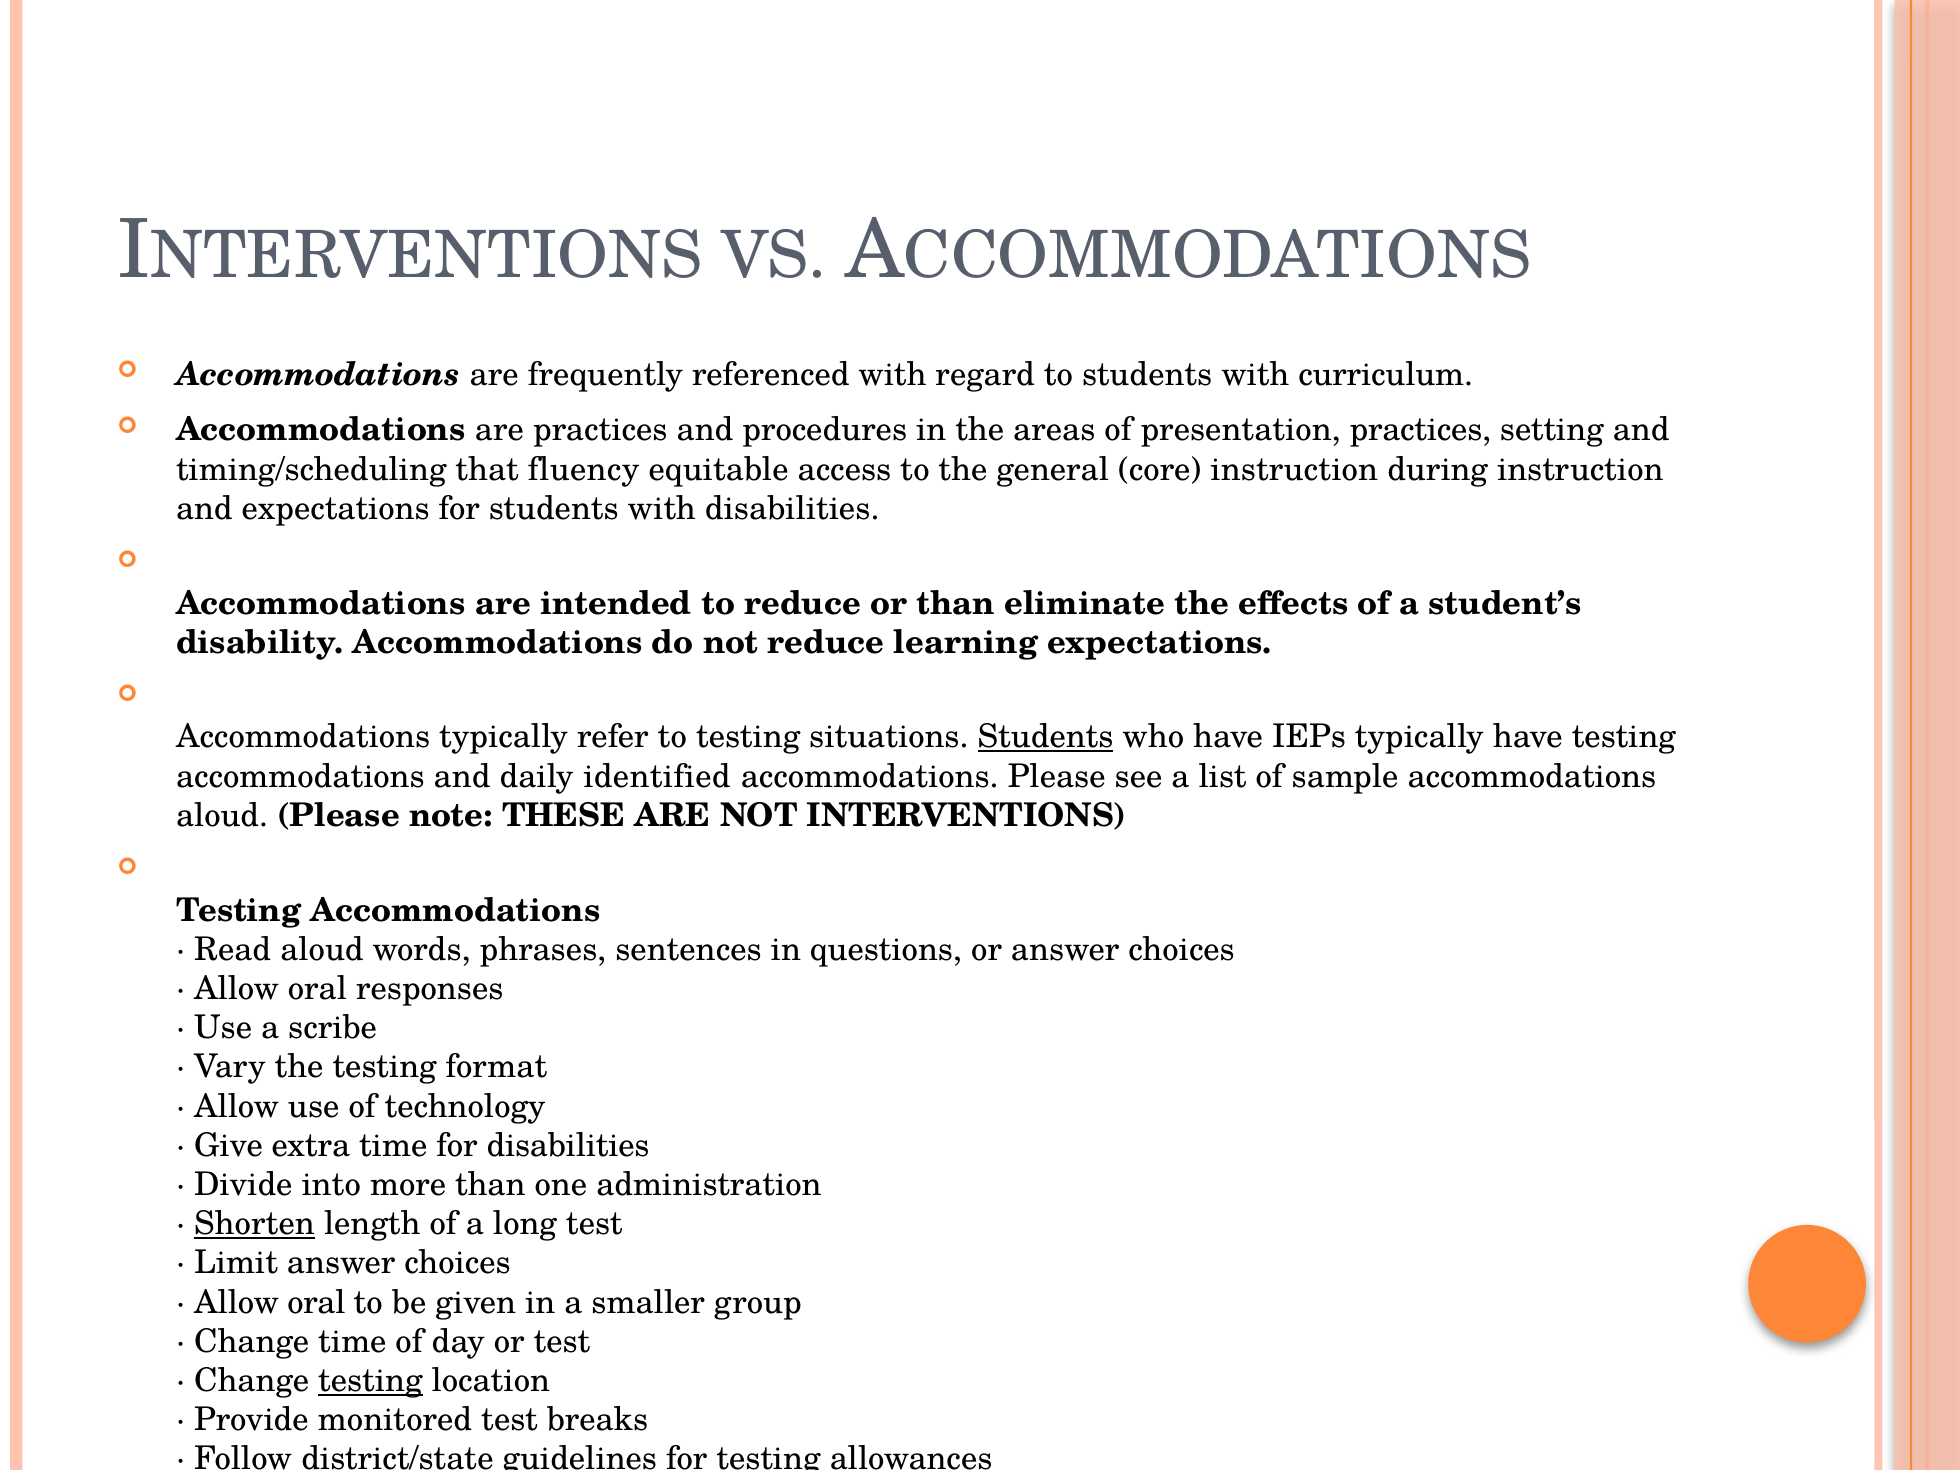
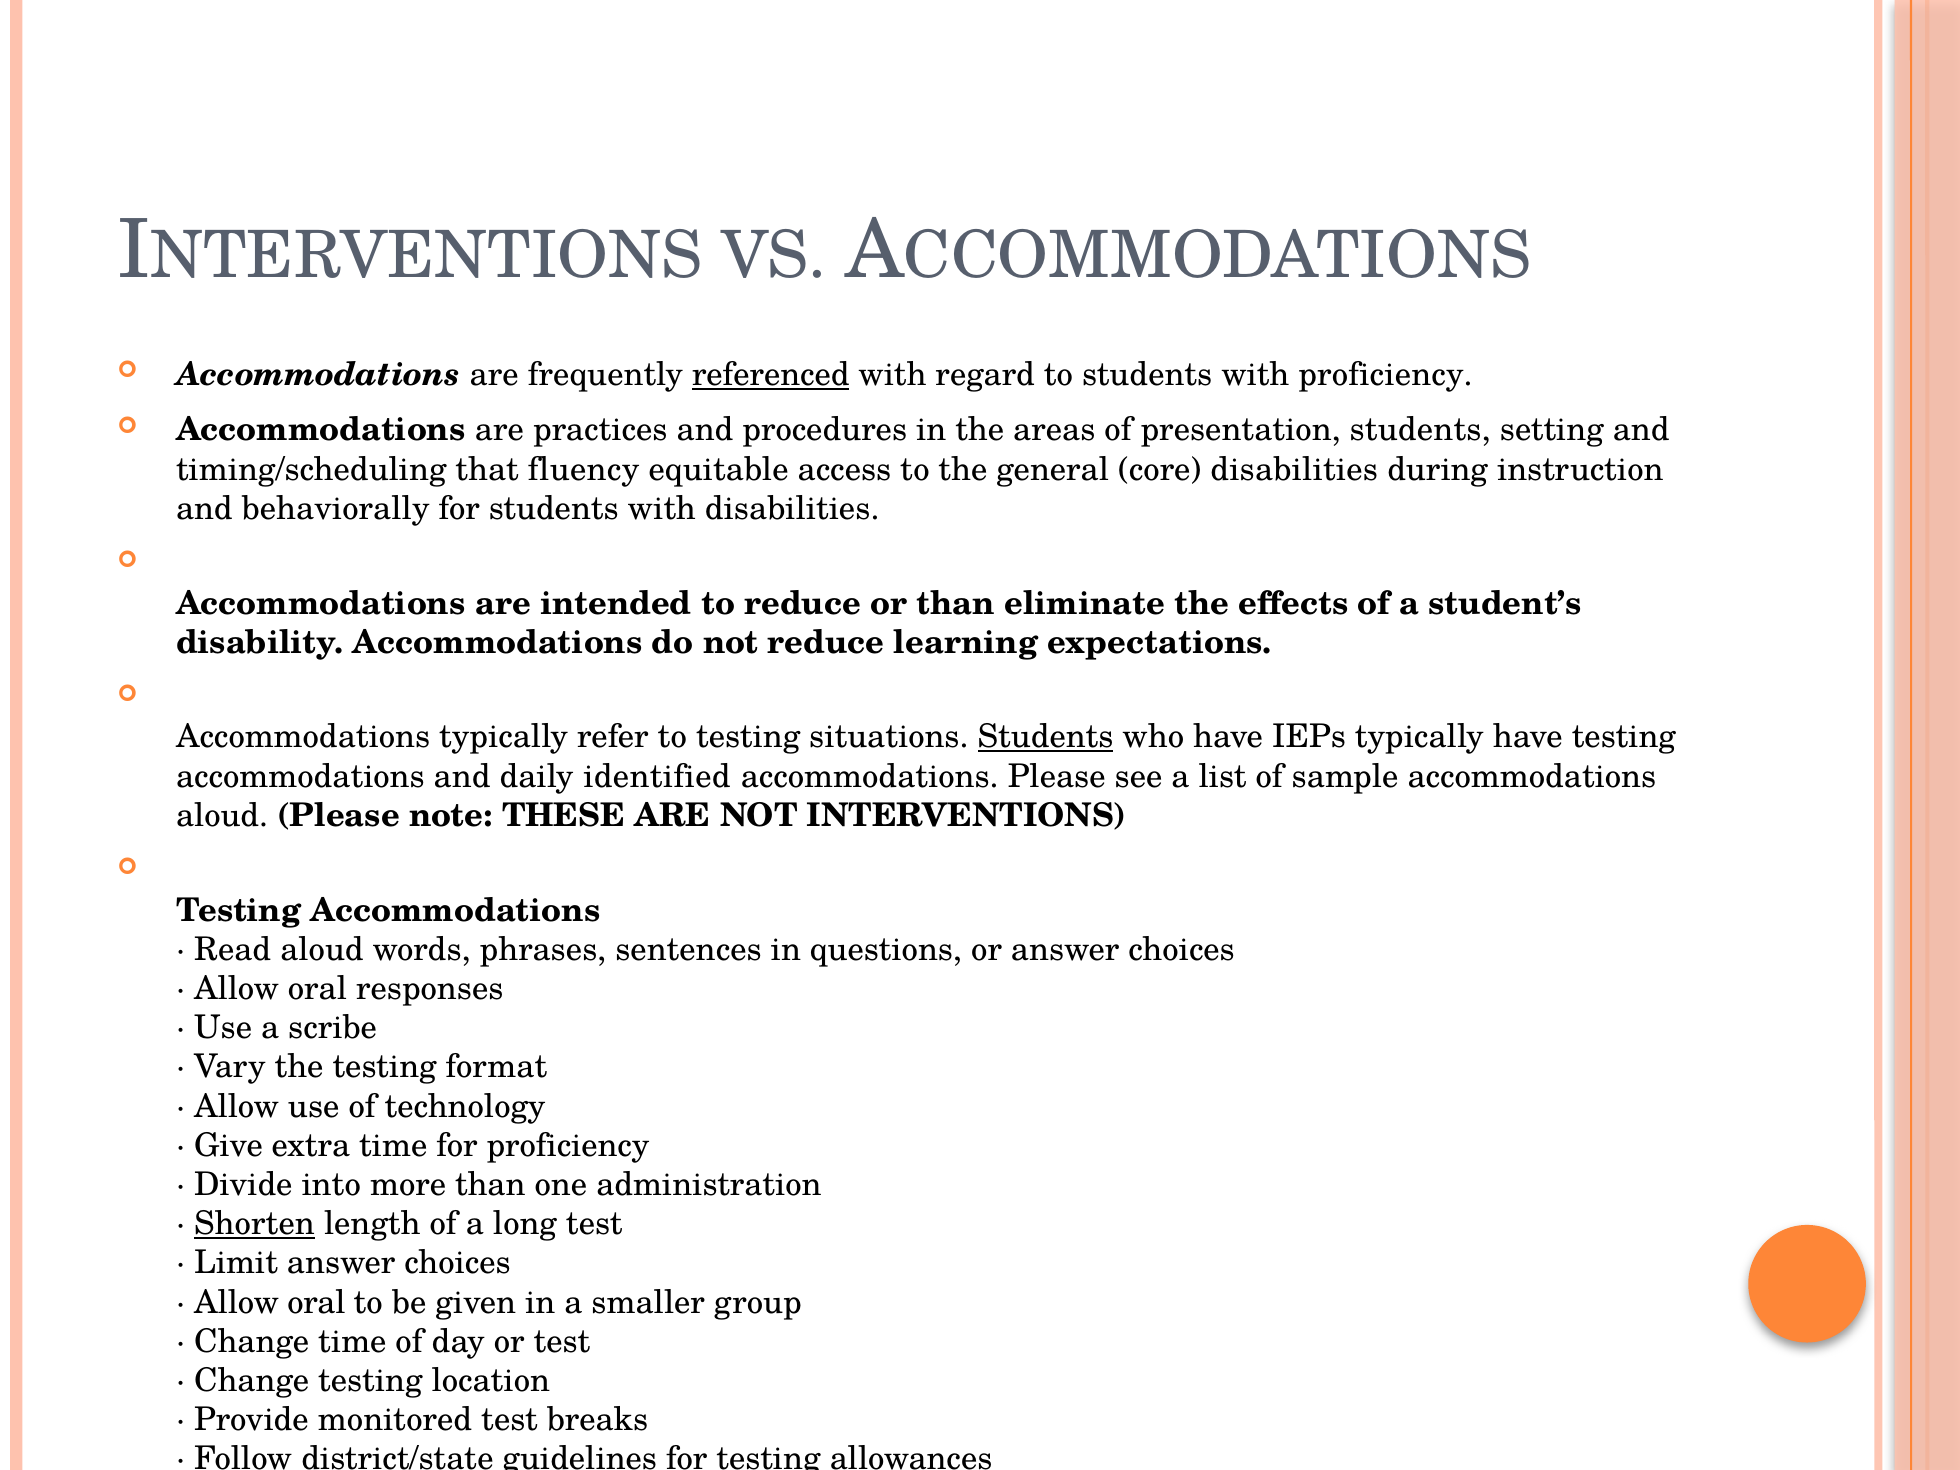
referenced underline: none -> present
with curriculum: curriculum -> proficiency
presentation practices: practices -> students
core instruction: instruction -> disabilities
and expectations: expectations -> behaviorally
for disabilities: disabilities -> proficiency
testing at (370, 1381) underline: present -> none
